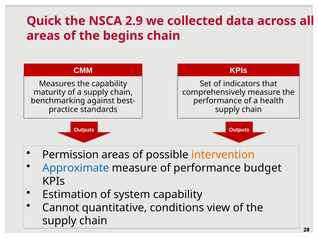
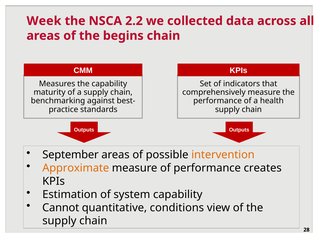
Quick: Quick -> Week
2.9: 2.9 -> 2.2
Permission: Permission -> September
Approximate colour: blue -> orange
budget: budget -> creates
